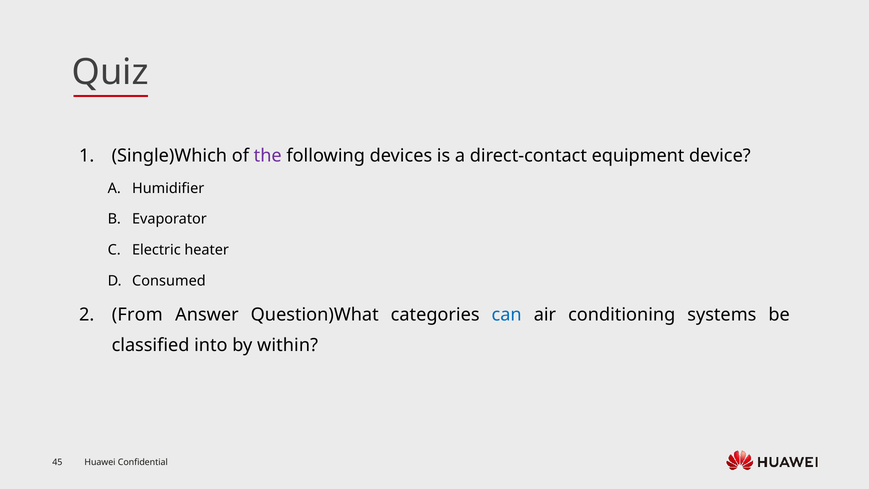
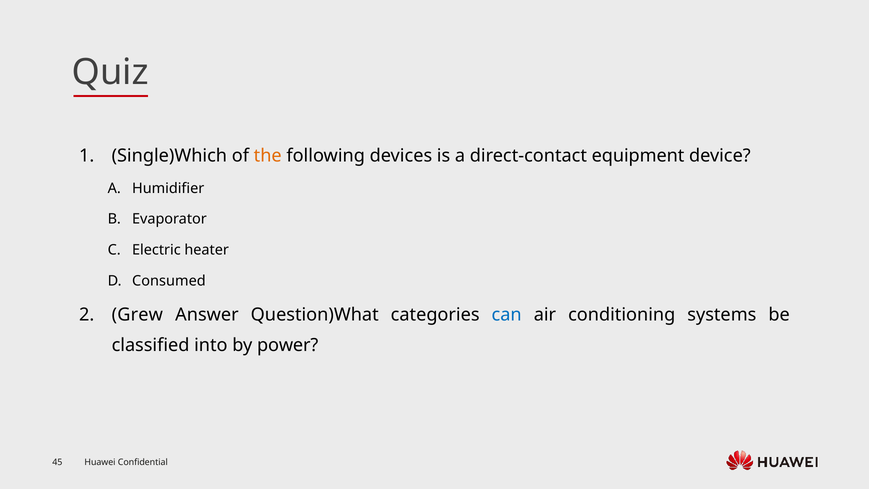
the colour: purple -> orange
From: From -> Grew
within: within -> power
